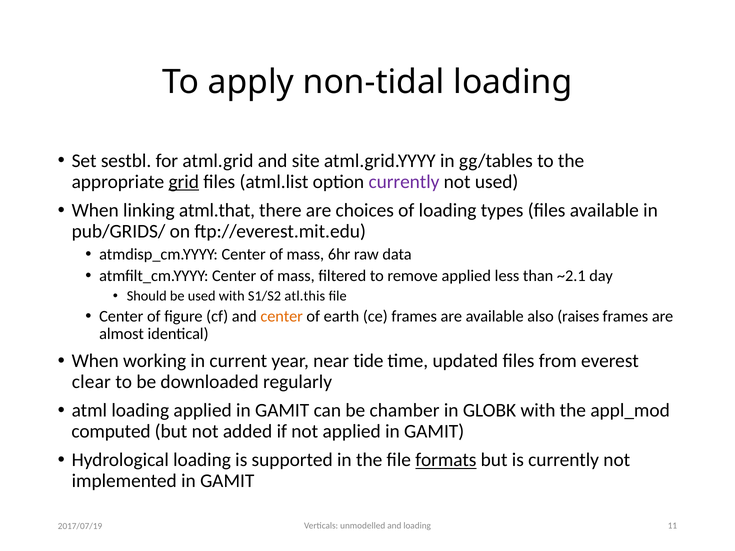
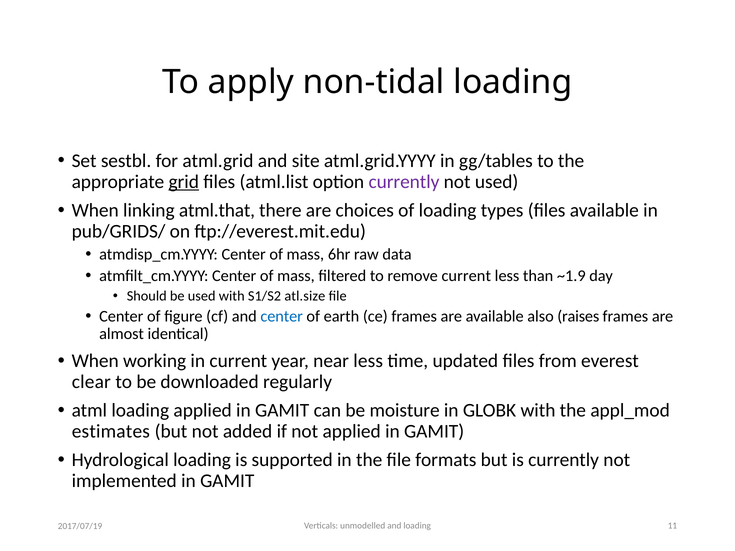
remove applied: applied -> current
~2.1: ~2.1 -> ~1.9
atl.this: atl.this -> atl.size
center at (282, 317) colour: orange -> blue
near tide: tide -> less
chamber: chamber -> moisture
computed: computed -> estimates
formats underline: present -> none
